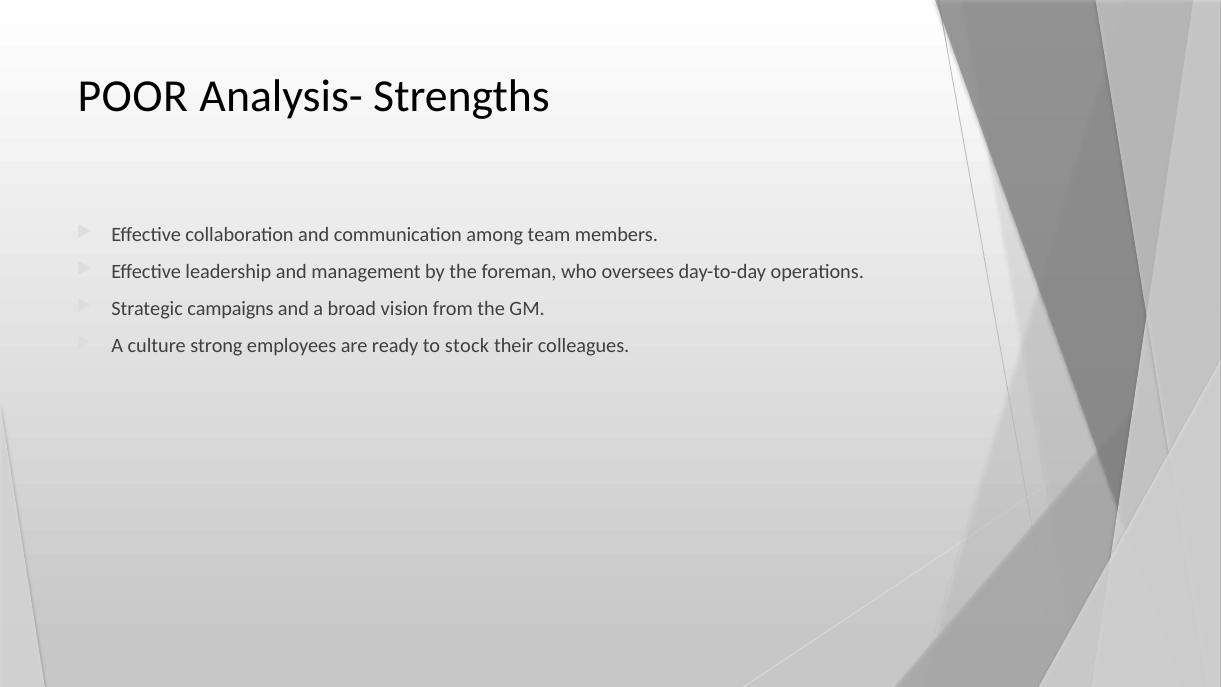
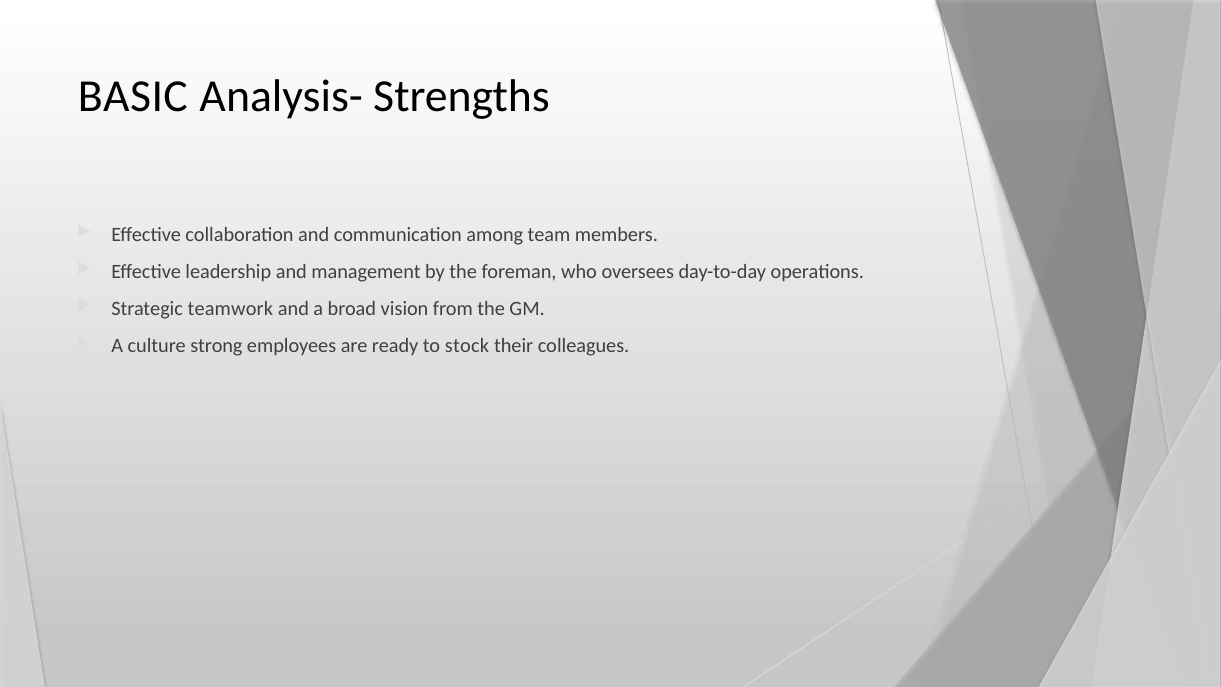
POOR: POOR -> BASIC
campaigns: campaigns -> teamwork
